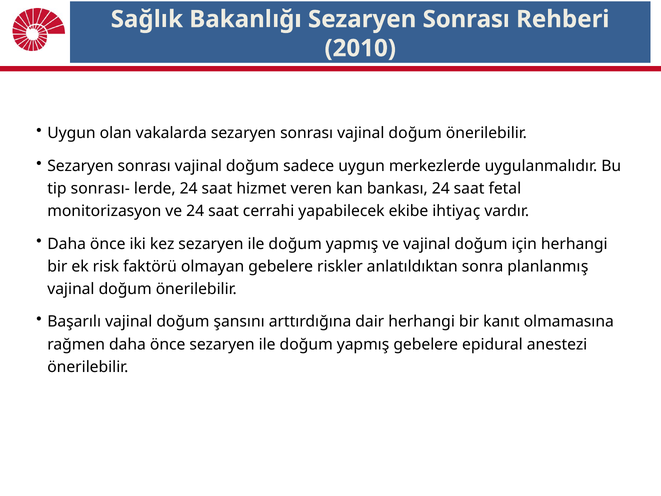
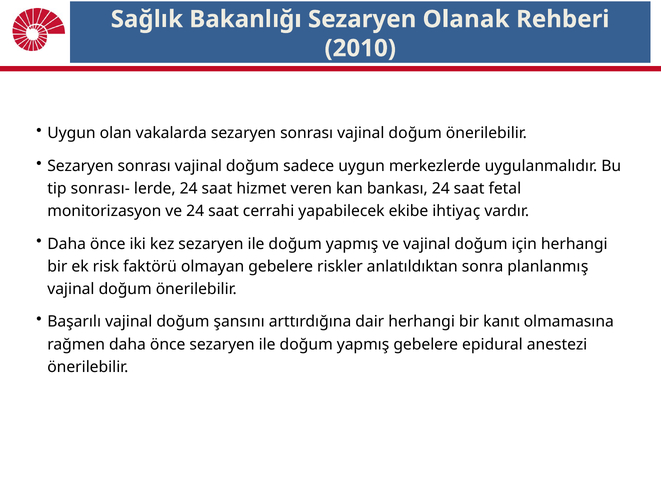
Bakanlığı Sezaryen Sonrası: Sonrası -> Olanak
